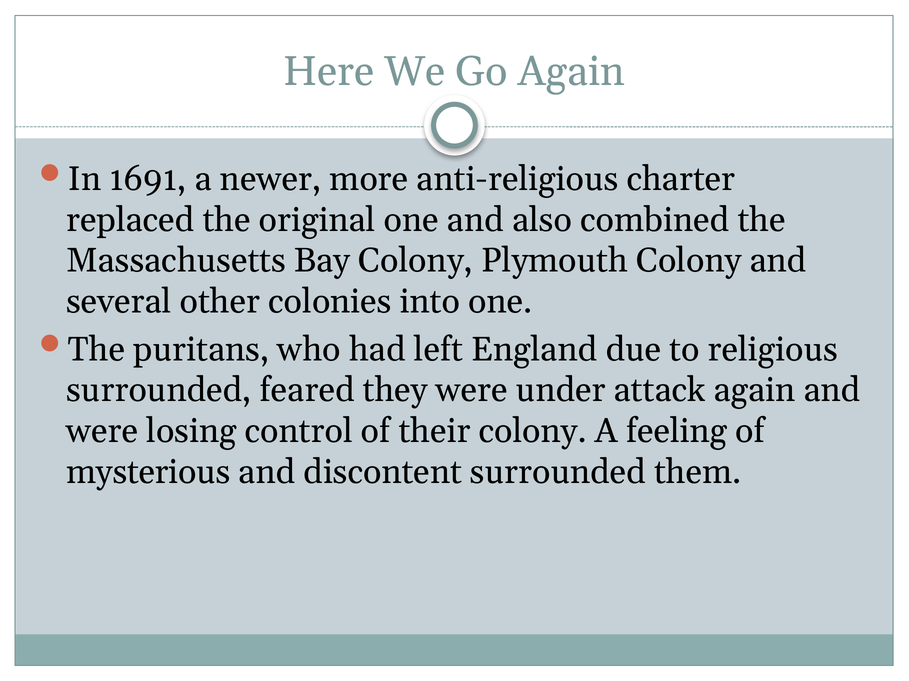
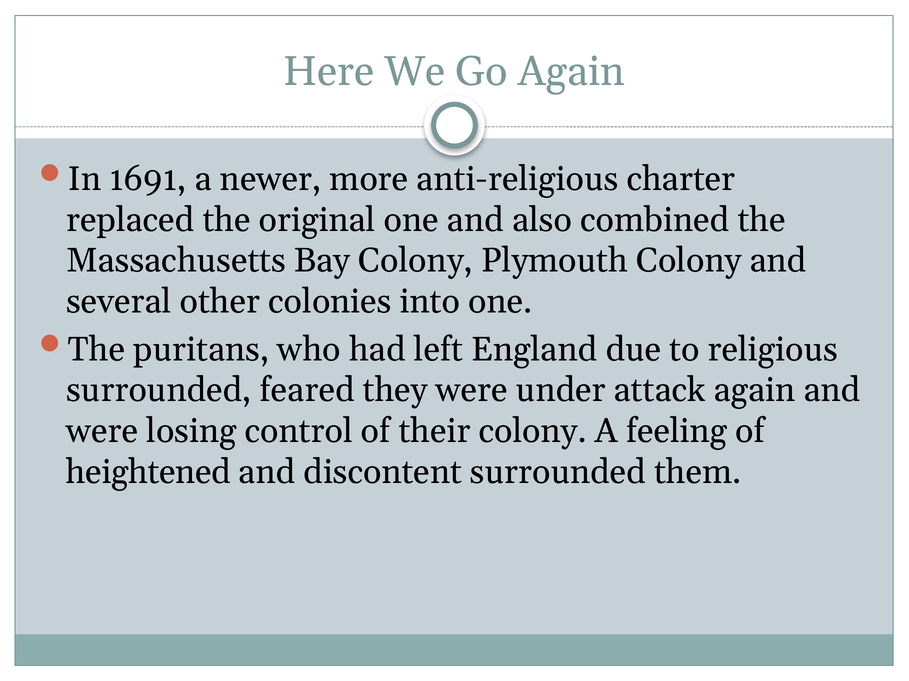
mysterious: mysterious -> heightened
